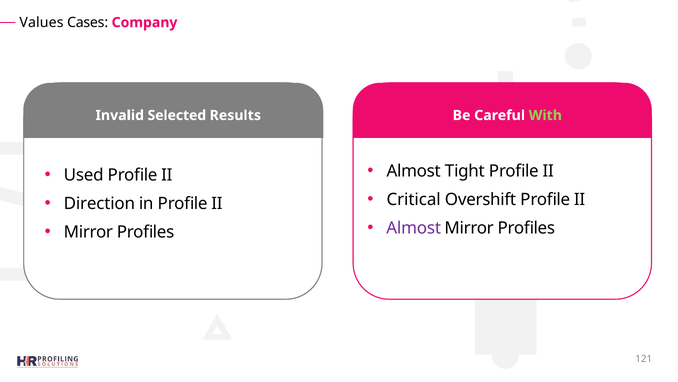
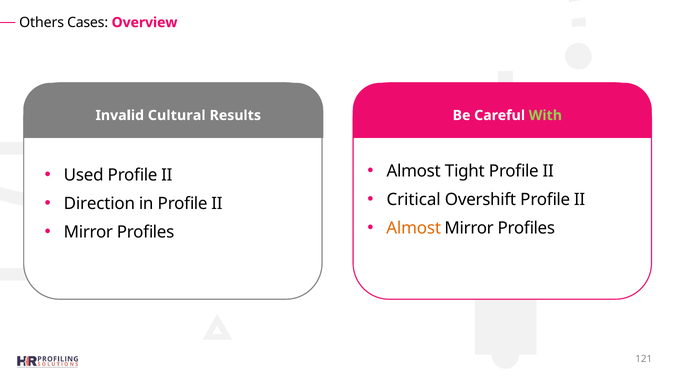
Values: Values -> Others
Company: Company -> Overview
Selected: Selected -> Cultural
Almost at (414, 228) colour: purple -> orange
